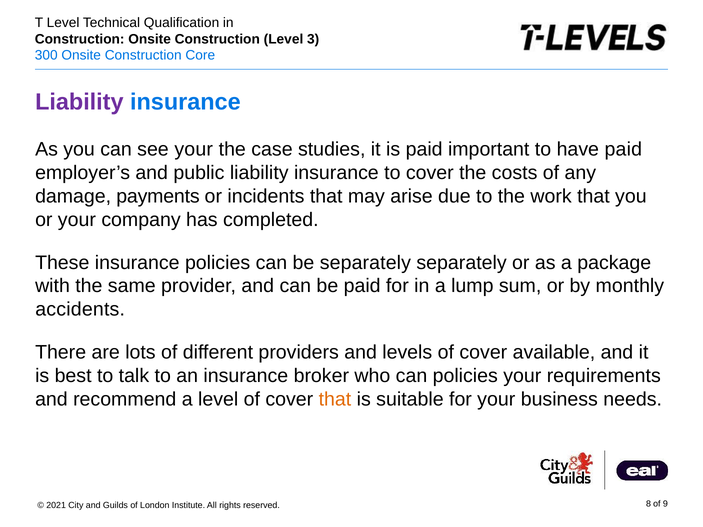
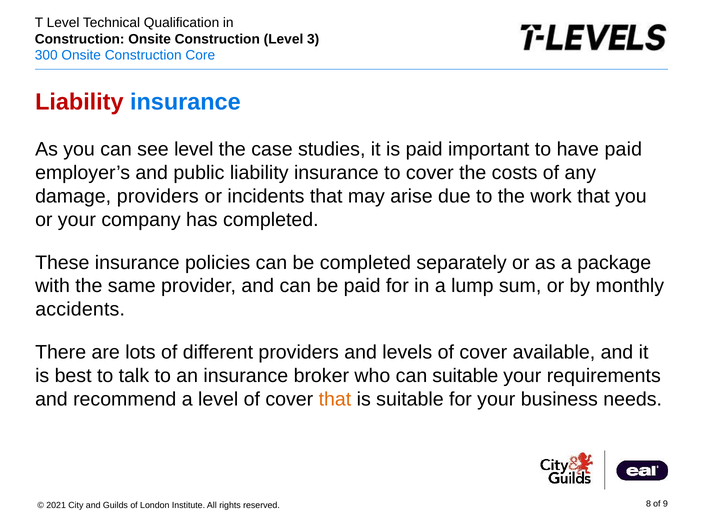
Liability at (79, 102) colour: purple -> red
see your: your -> level
damage payments: payments -> providers
be separately: separately -> completed
can policies: policies -> suitable
